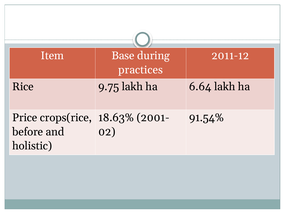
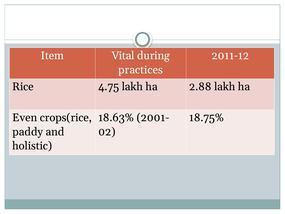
Base: Base -> Vital
9.75: 9.75 -> 4.75
6.64: 6.64 -> 2.88
Price: Price -> Even
91.54%: 91.54% -> 18.75%
before: before -> paddy
